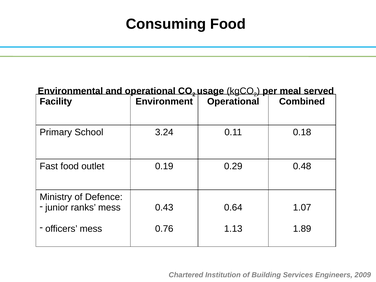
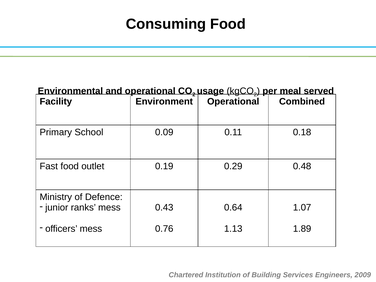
3.24: 3.24 -> 0.09
